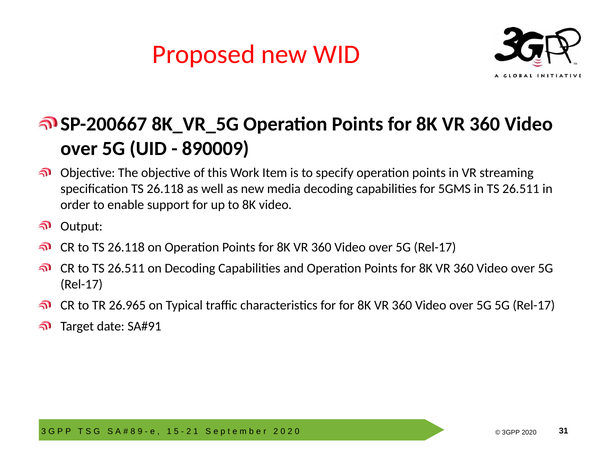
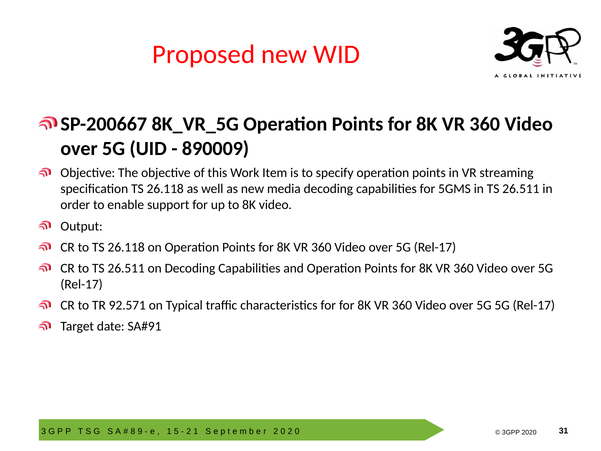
26.965: 26.965 -> 92.571
